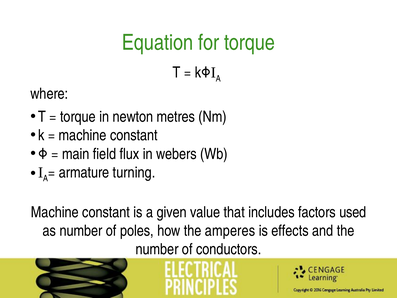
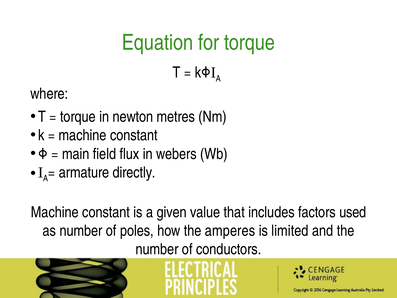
turning: turning -> directly
effects: effects -> limited
